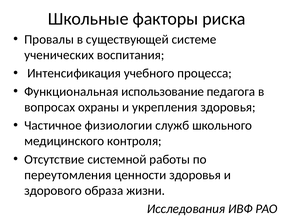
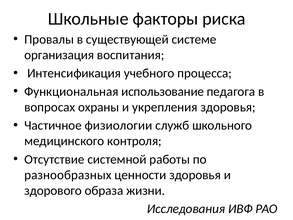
ученических: ученических -> организация
переутомления: переутомления -> разнообразных
